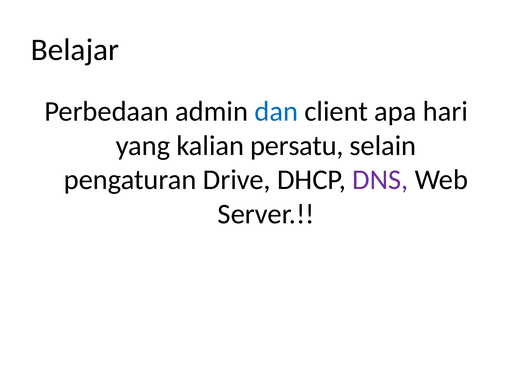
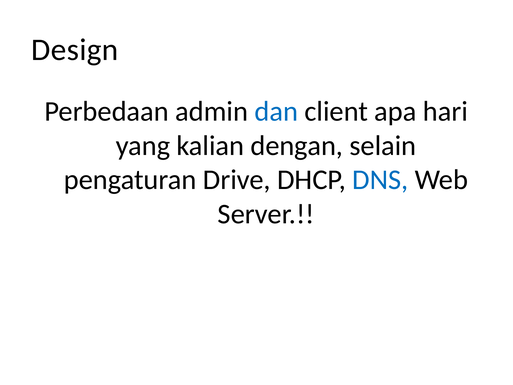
Belajar: Belajar -> Design
persatu: persatu -> dengan
DNS colour: purple -> blue
